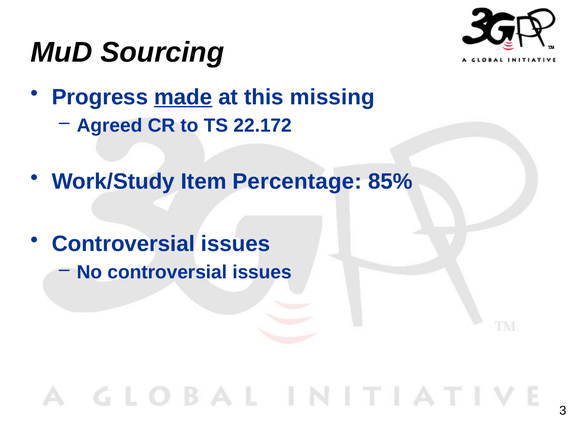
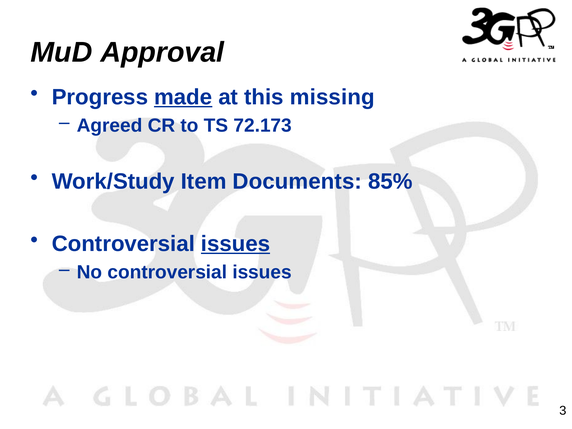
Sourcing: Sourcing -> Approval
22.172: 22.172 -> 72.173
Percentage: Percentage -> Documents
issues at (236, 244) underline: none -> present
